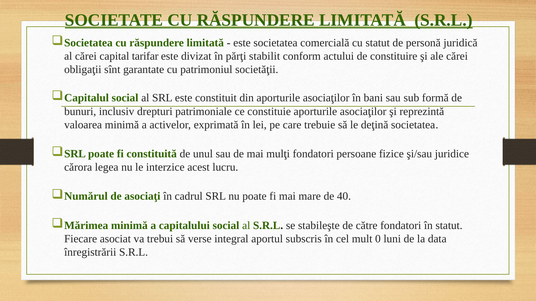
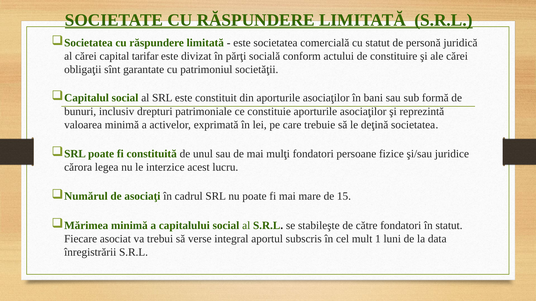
stabilit: stabilit -> socială
40: 40 -> 15
0: 0 -> 1
